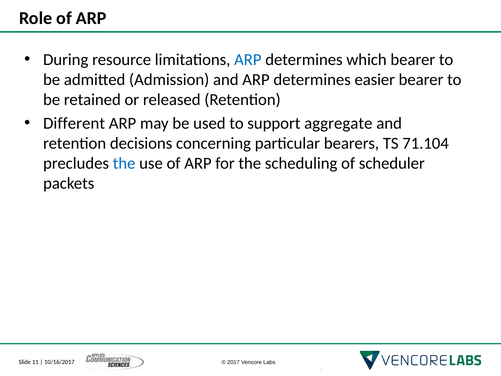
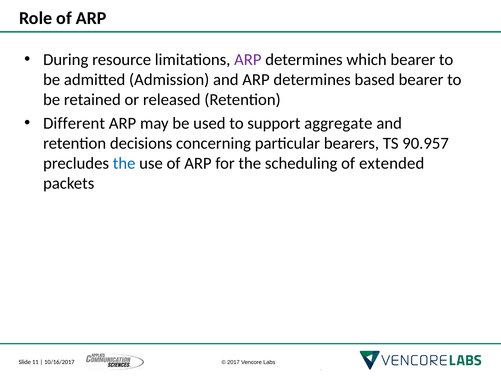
ARP at (248, 60) colour: blue -> purple
easier: easier -> based
71.104: 71.104 -> 90.957
scheduler: scheduler -> extended
